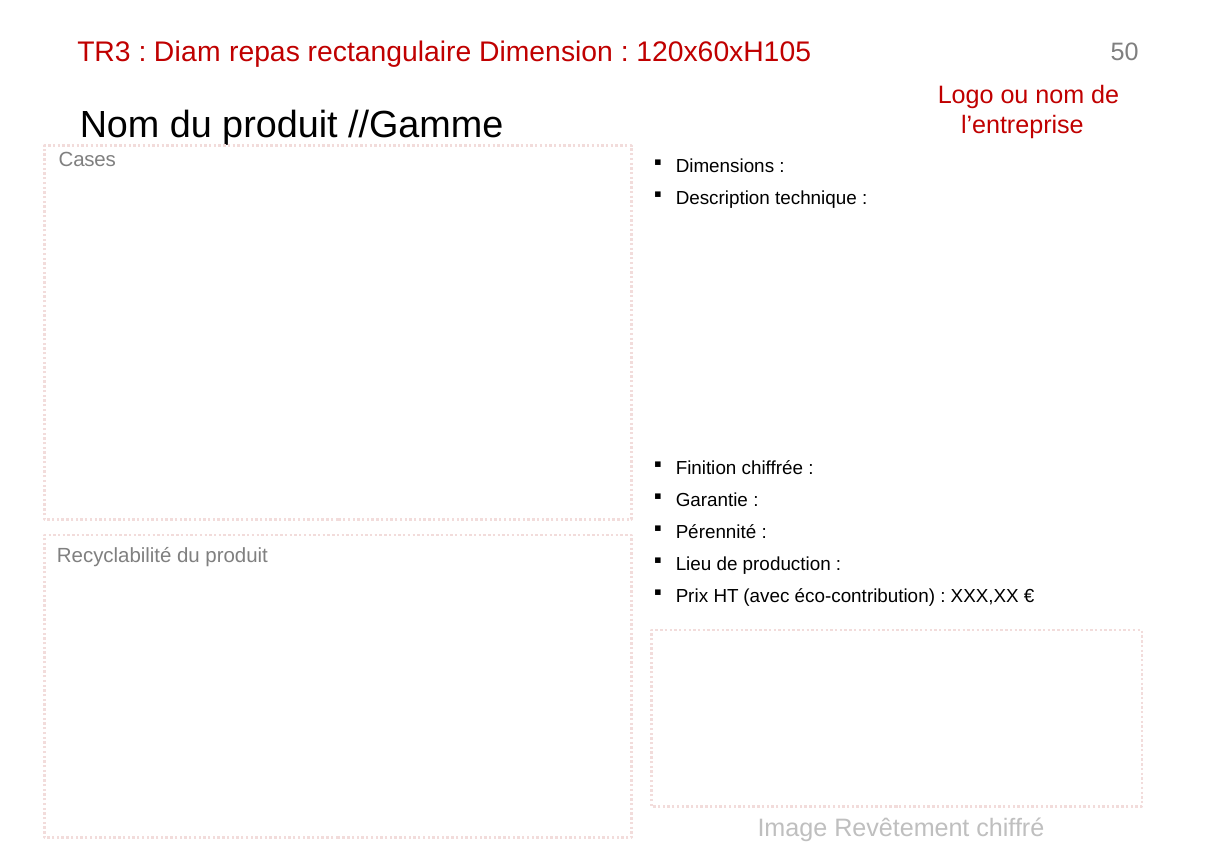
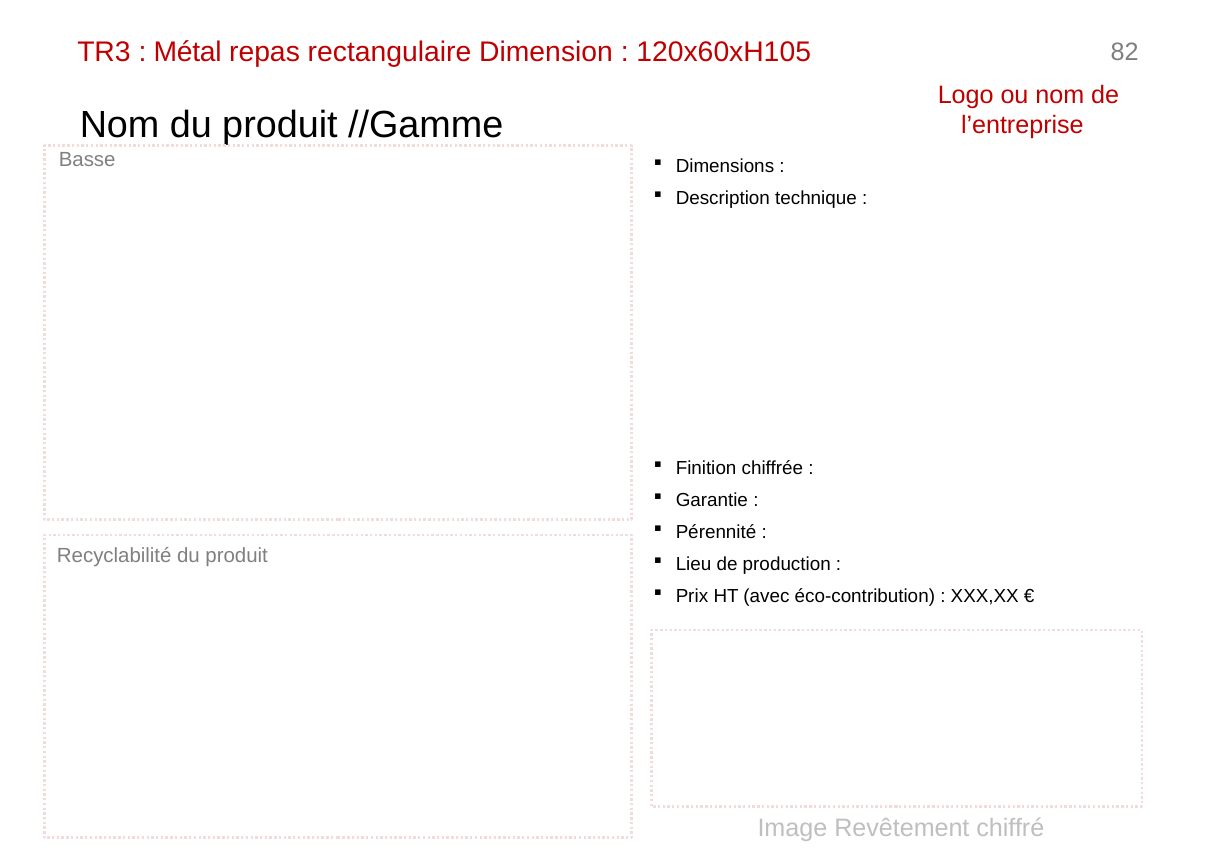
Diam: Diam -> Métal
50: 50 -> 82
Cases: Cases -> Basse
